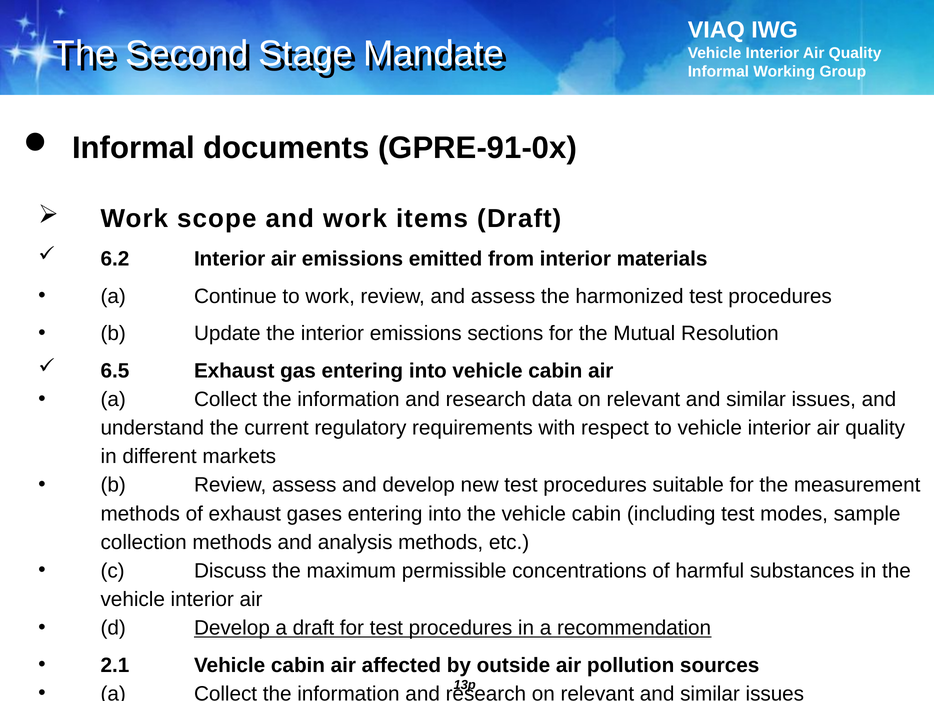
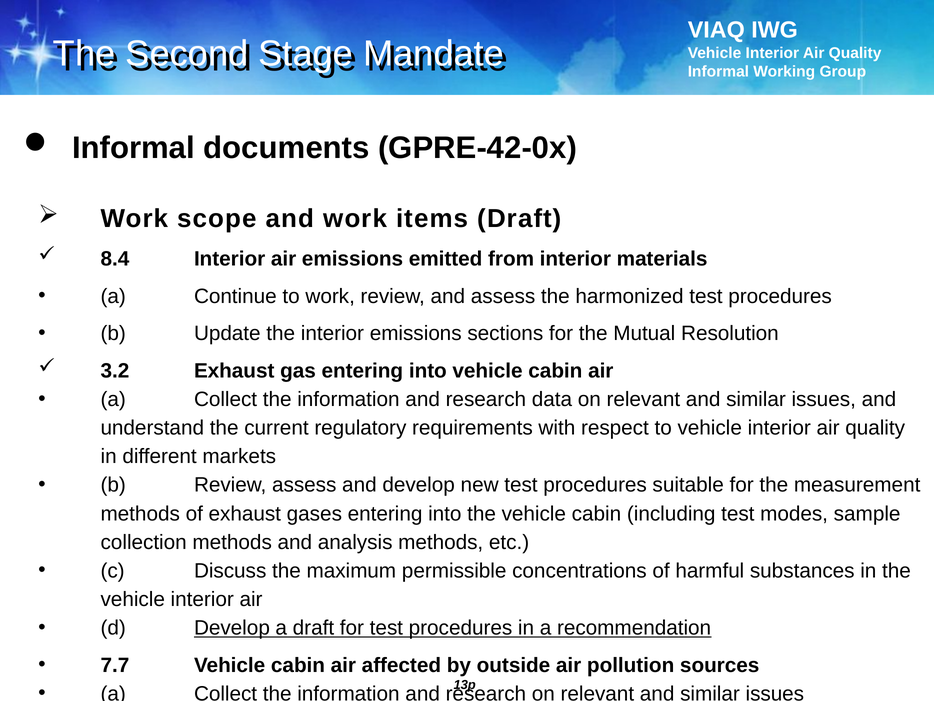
GPRE-91-0x: GPRE-91-0x -> GPRE-42-0x
6.2: 6.2 -> 8.4
6.5: 6.5 -> 3.2
2.1: 2.1 -> 7.7
